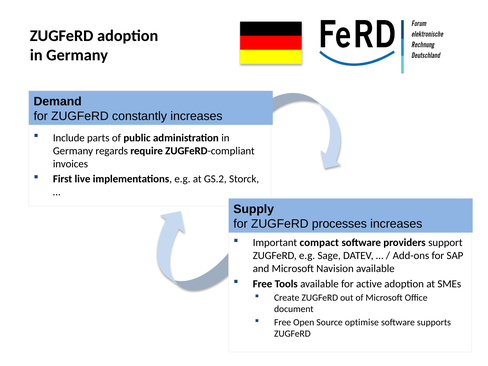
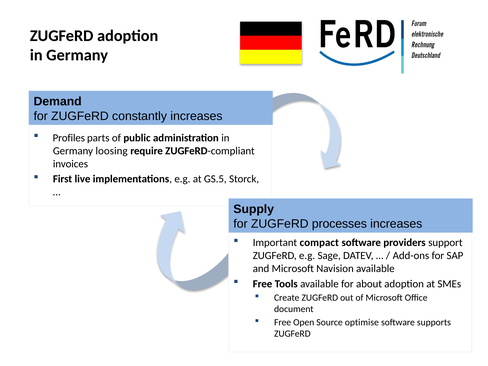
Include: Include -> Profiles
regards: regards -> loosing
GS.2: GS.2 -> GS.5
active: active -> about
